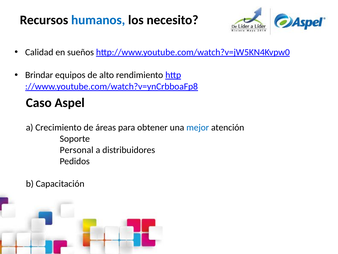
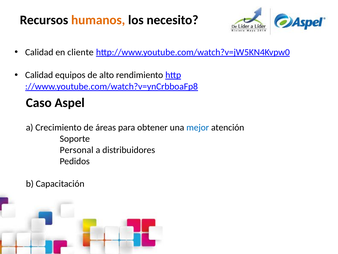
humanos colour: blue -> orange
sueños: sueños -> cliente
Brindar at (39, 75): Brindar -> Calidad
